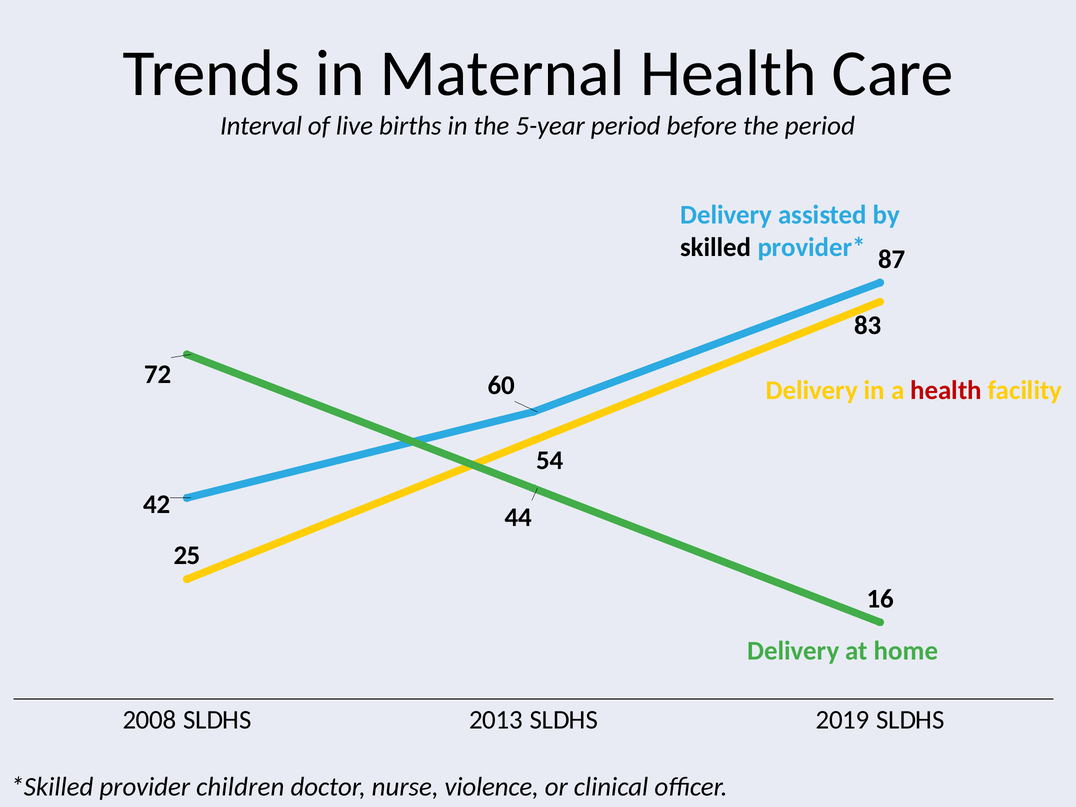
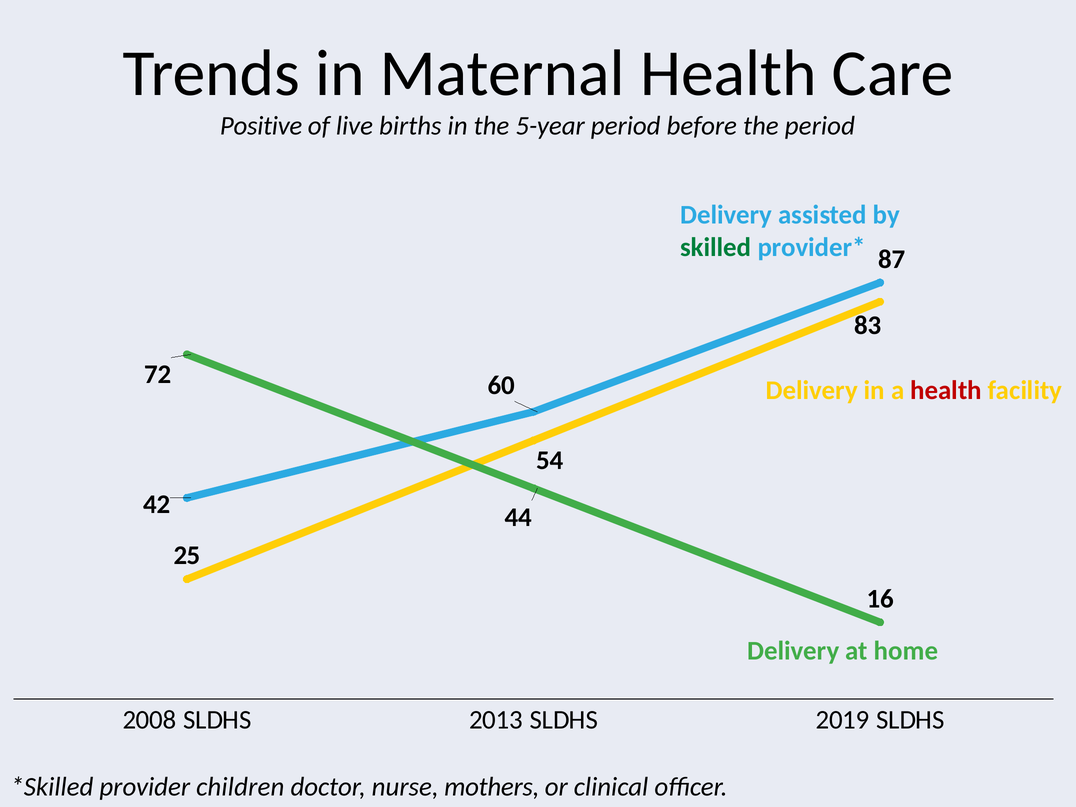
Interval: Interval -> Positive
skilled colour: black -> green
violence: violence -> mothers
